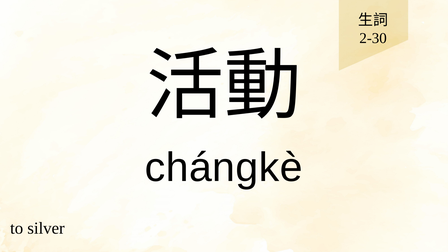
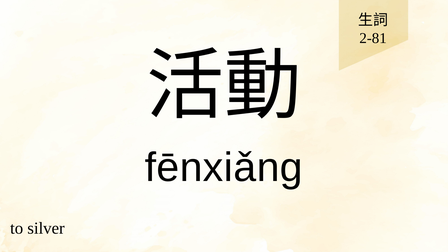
2-30: 2-30 -> 2-81
chángkè: chángkè -> fēnxiǎng
